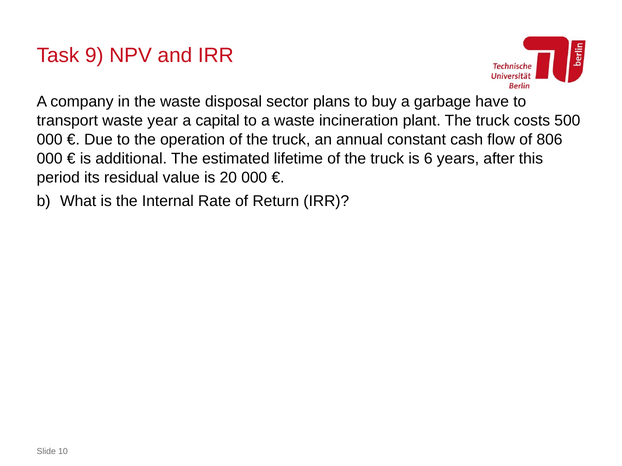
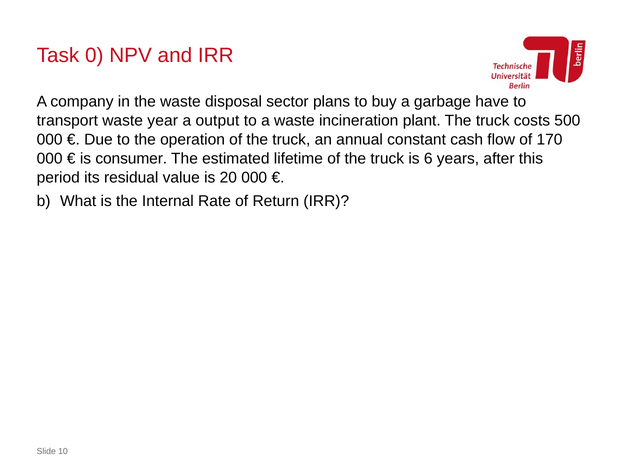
9: 9 -> 0
capital: capital -> output
806: 806 -> 170
additional: additional -> consumer
